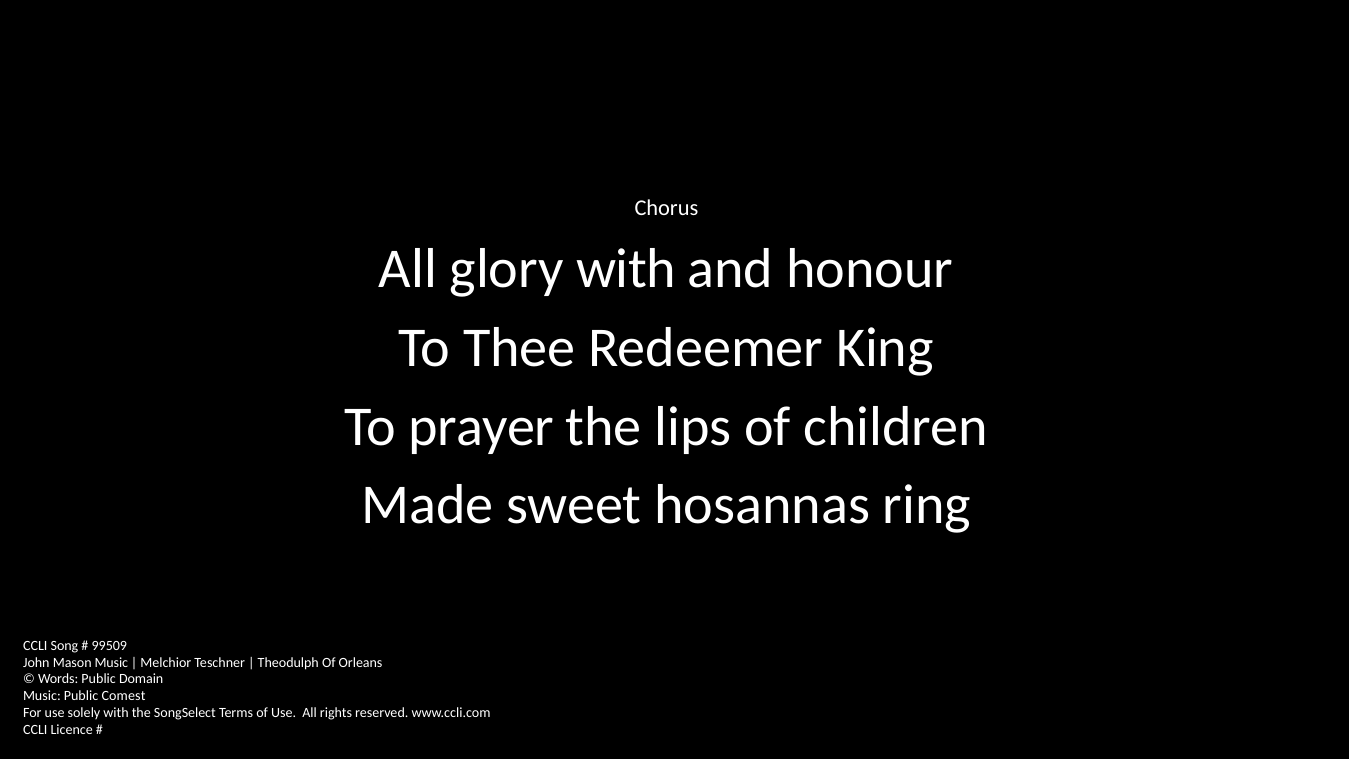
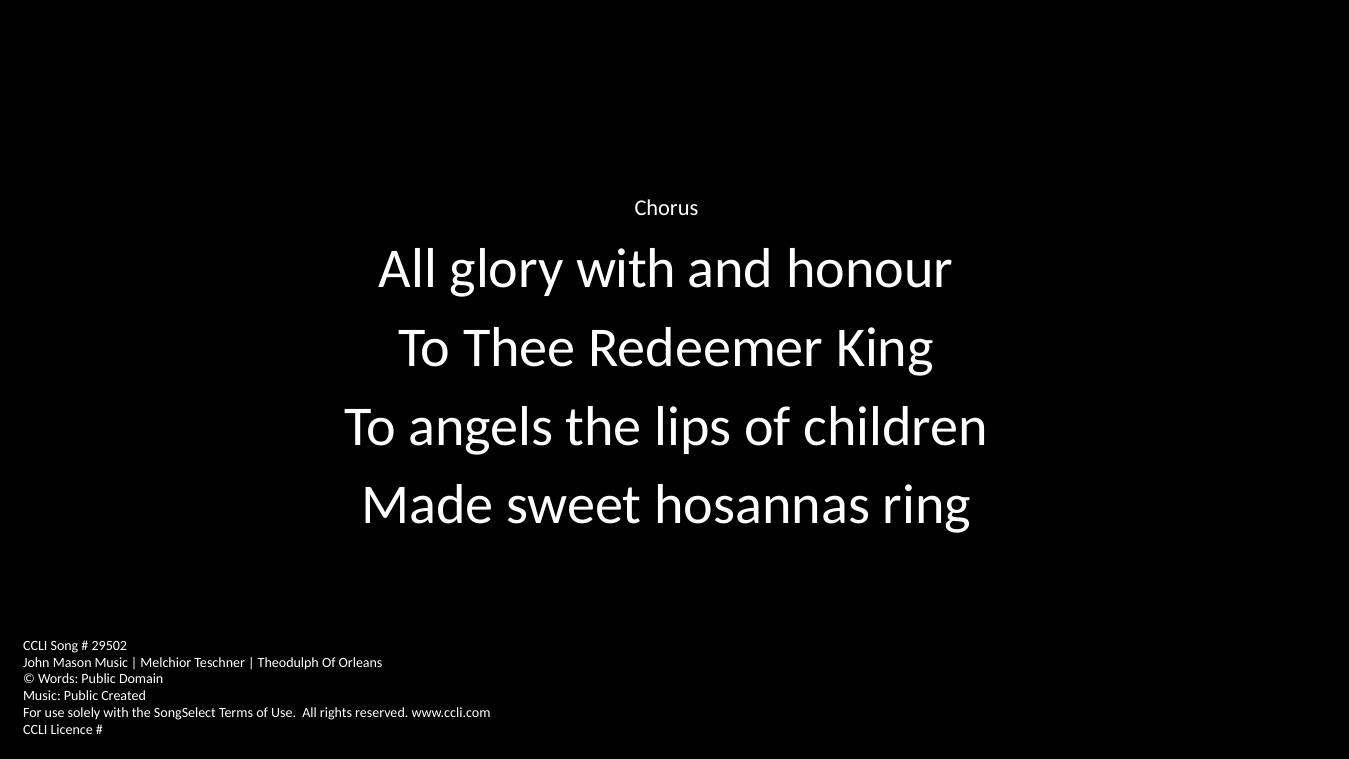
prayer: prayer -> angels
99509: 99509 -> 29502
Comest: Comest -> Created
